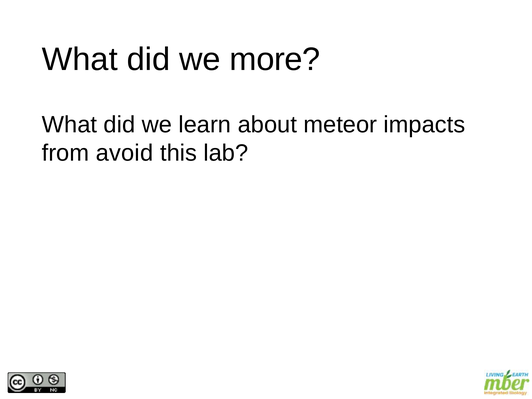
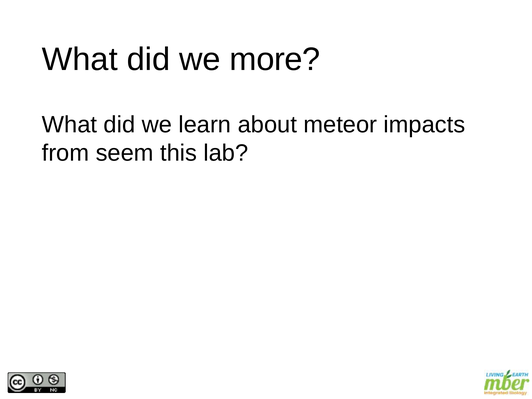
avoid: avoid -> seem
